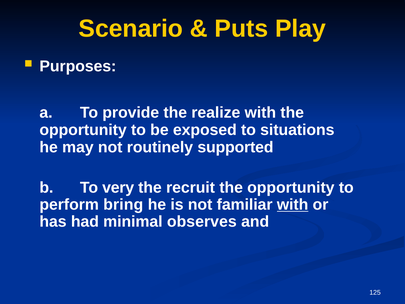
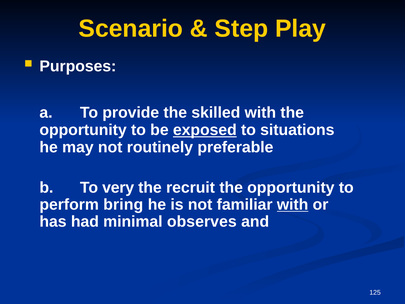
Puts: Puts -> Step
realize: realize -> skilled
exposed underline: none -> present
supported: supported -> preferable
